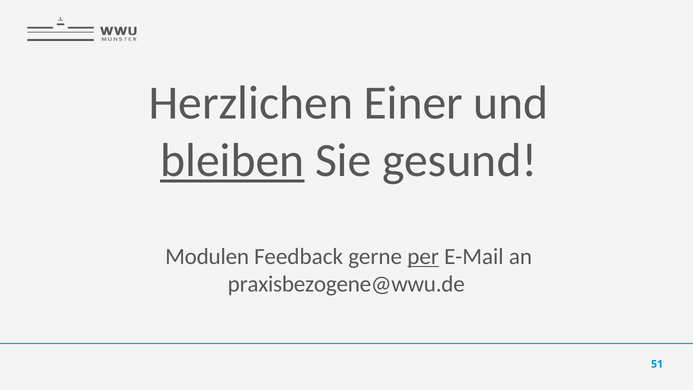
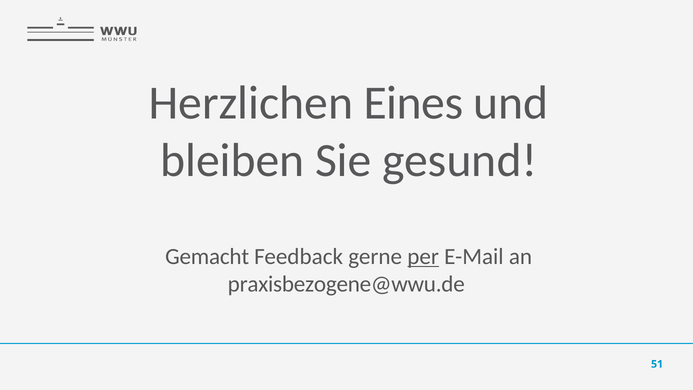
Einer: Einer -> Eines
bleiben underline: present -> none
Modulen: Modulen -> Gemacht
